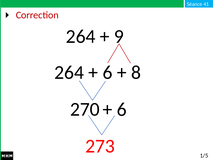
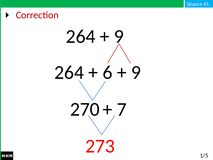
8 at (136, 72): 8 -> 9
6 at (122, 109): 6 -> 7
